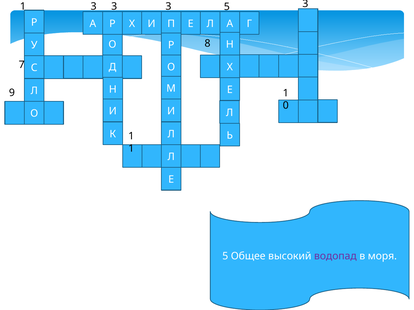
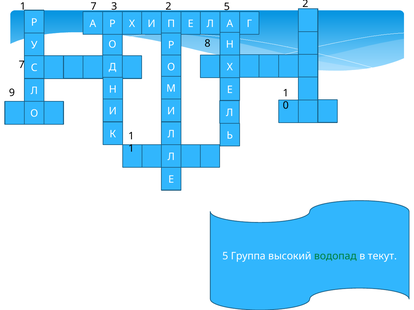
1 3: 3 -> 7
3 at (168, 6): 3 -> 2
5 3: 3 -> 2
Общее: Общее -> Группа
водопад colour: purple -> green
моря: моря -> текут
